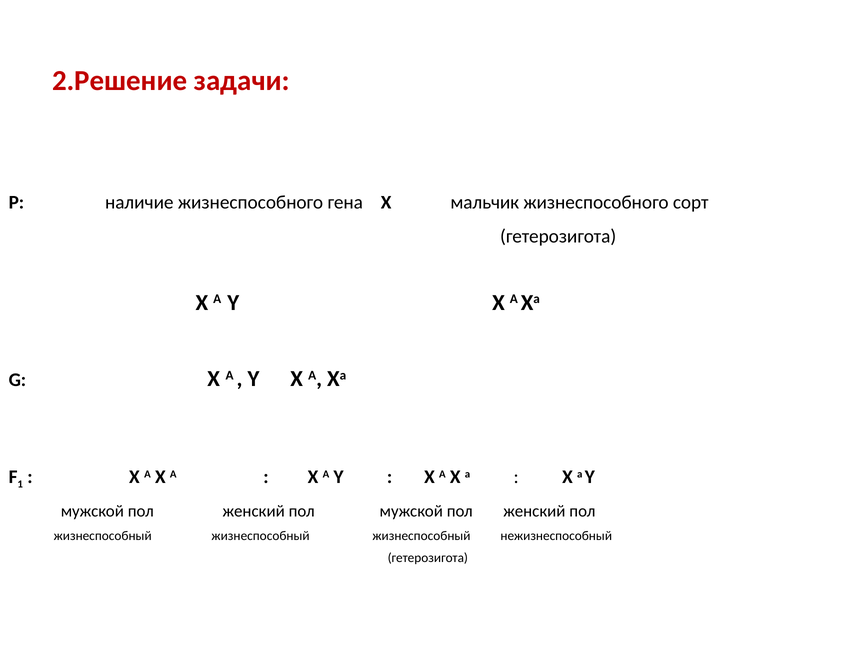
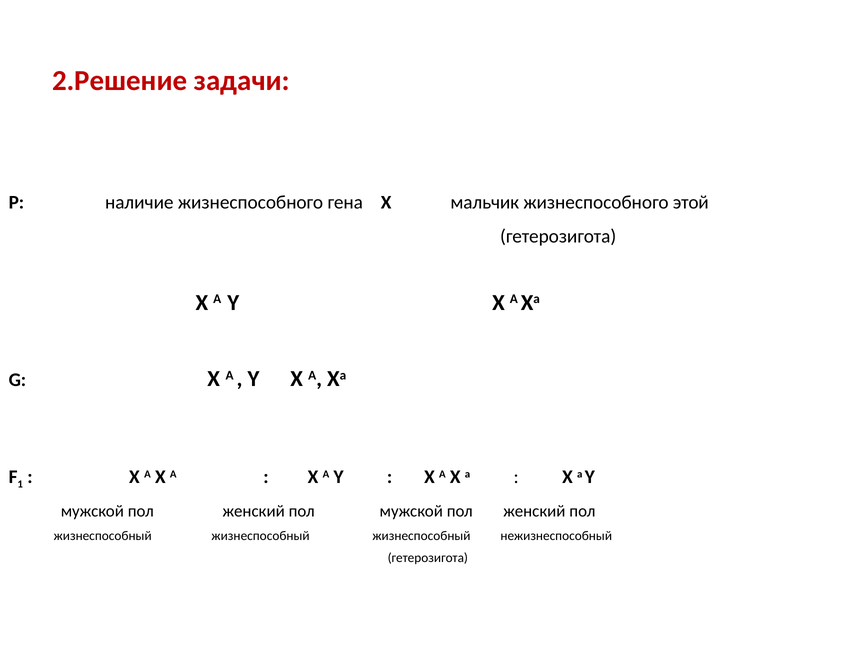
сорт: сорт -> этой
